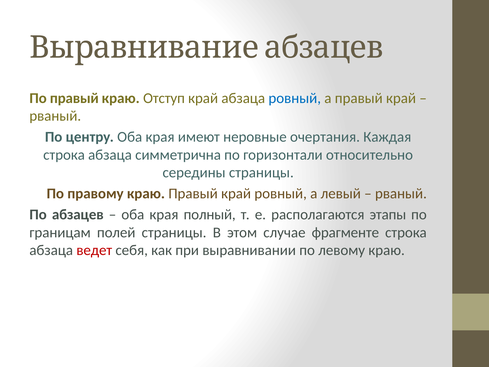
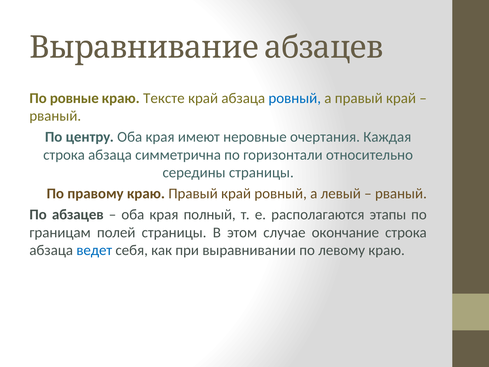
По правый: правый -> ровные
Отступ: Отступ -> Тексте
фрагменте: фрагменте -> окончание
ведет colour: red -> blue
